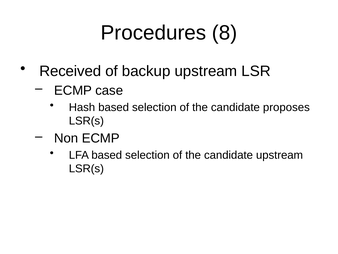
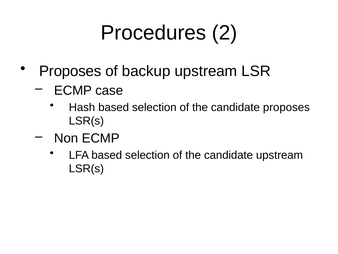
8: 8 -> 2
Received at (70, 71): Received -> Proposes
